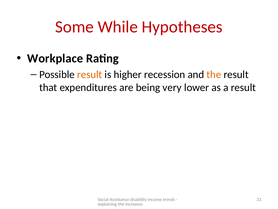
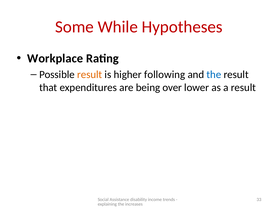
recession: recession -> following
the at (214, 74) colour: orange -> blue
very: very -> over
